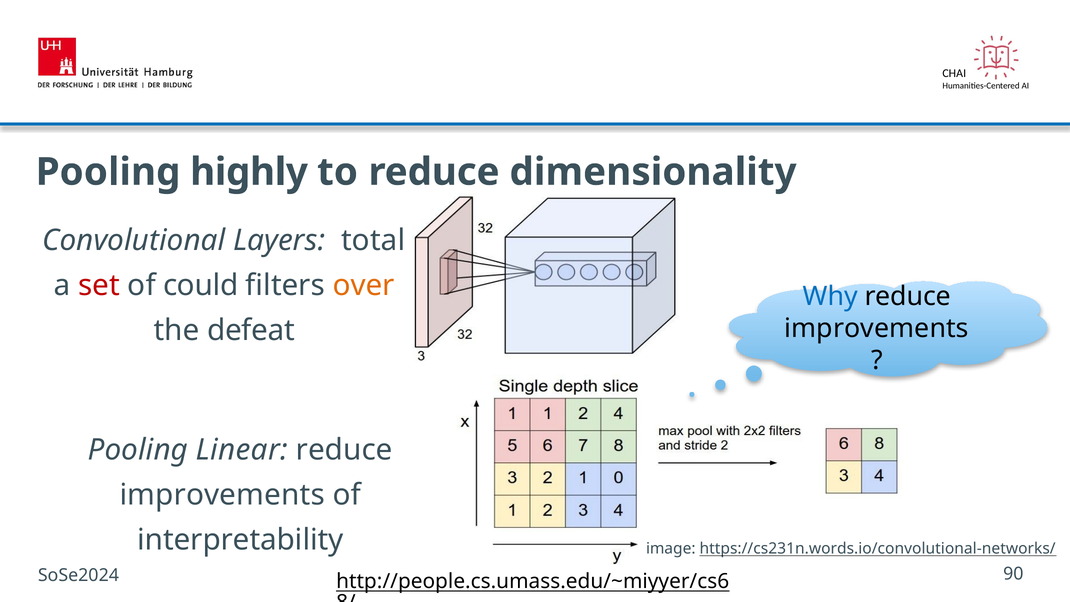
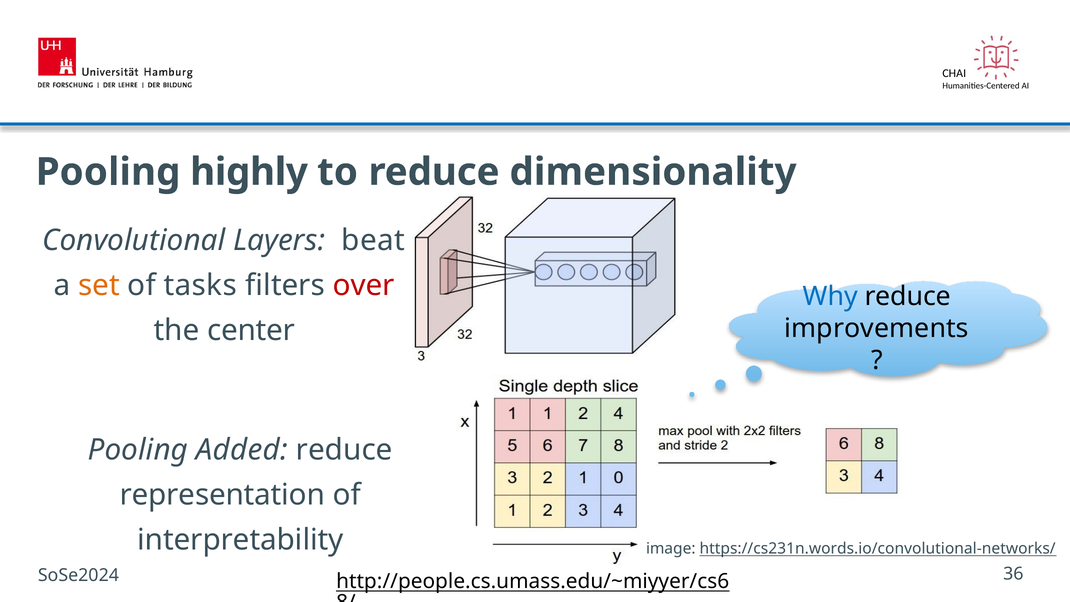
total: total -> beat
set colour: red -> orange
could: could -> tasks
over colour: orange -> red
defeat: defeat -> center
Linear: Linear -> Added
improvements at (222, 495): improvements -> representation
90: 90 -> 36
